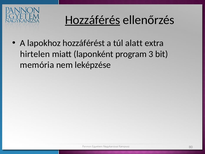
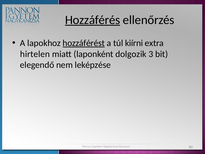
hozzáférést underline: none -> present
alatt: alatt -> kiírni
program: program -> dolgozik
memória: memória -> elegendő
